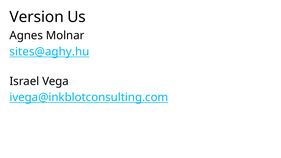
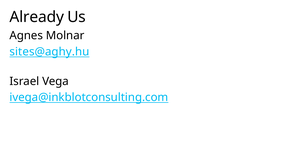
Version: Version -> Already
